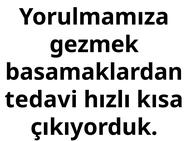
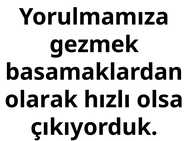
tedavi: tedavi -> olarak
kısa: kısa -> olsa
